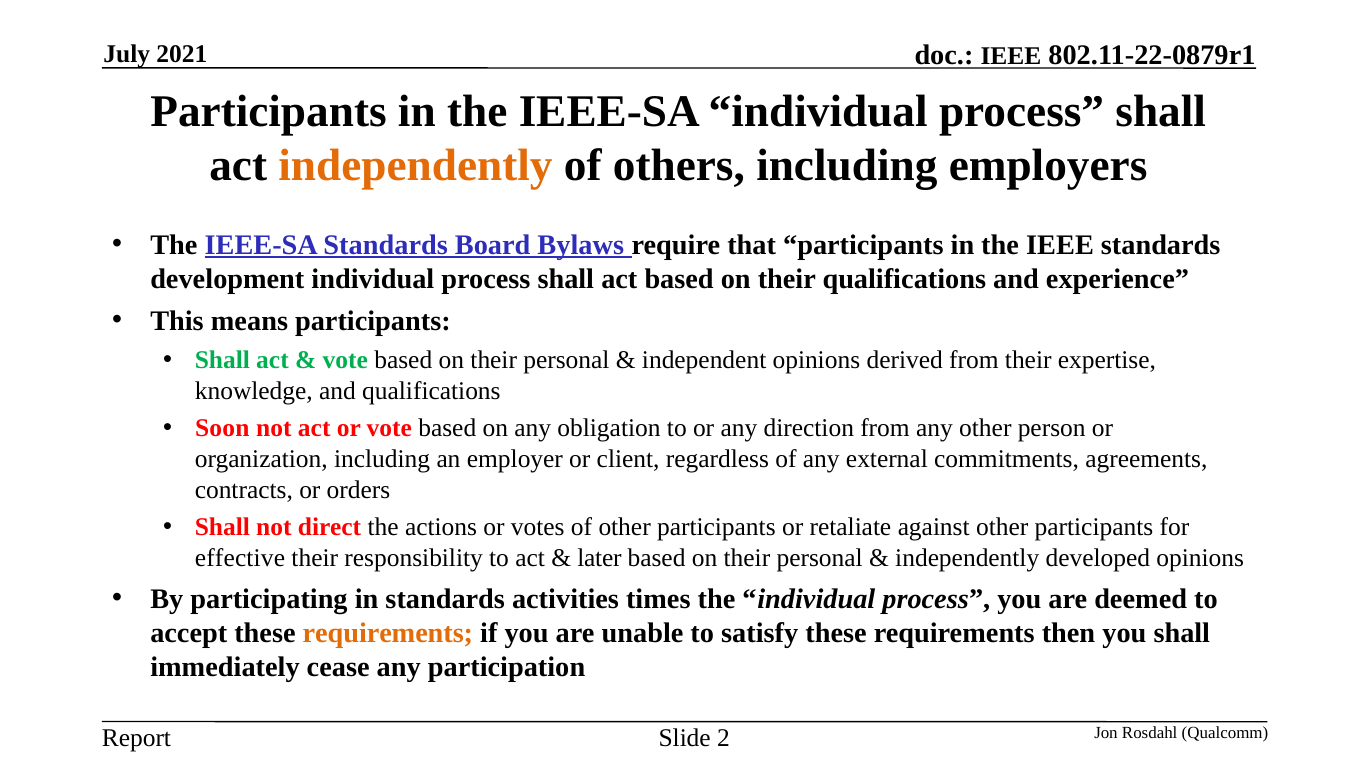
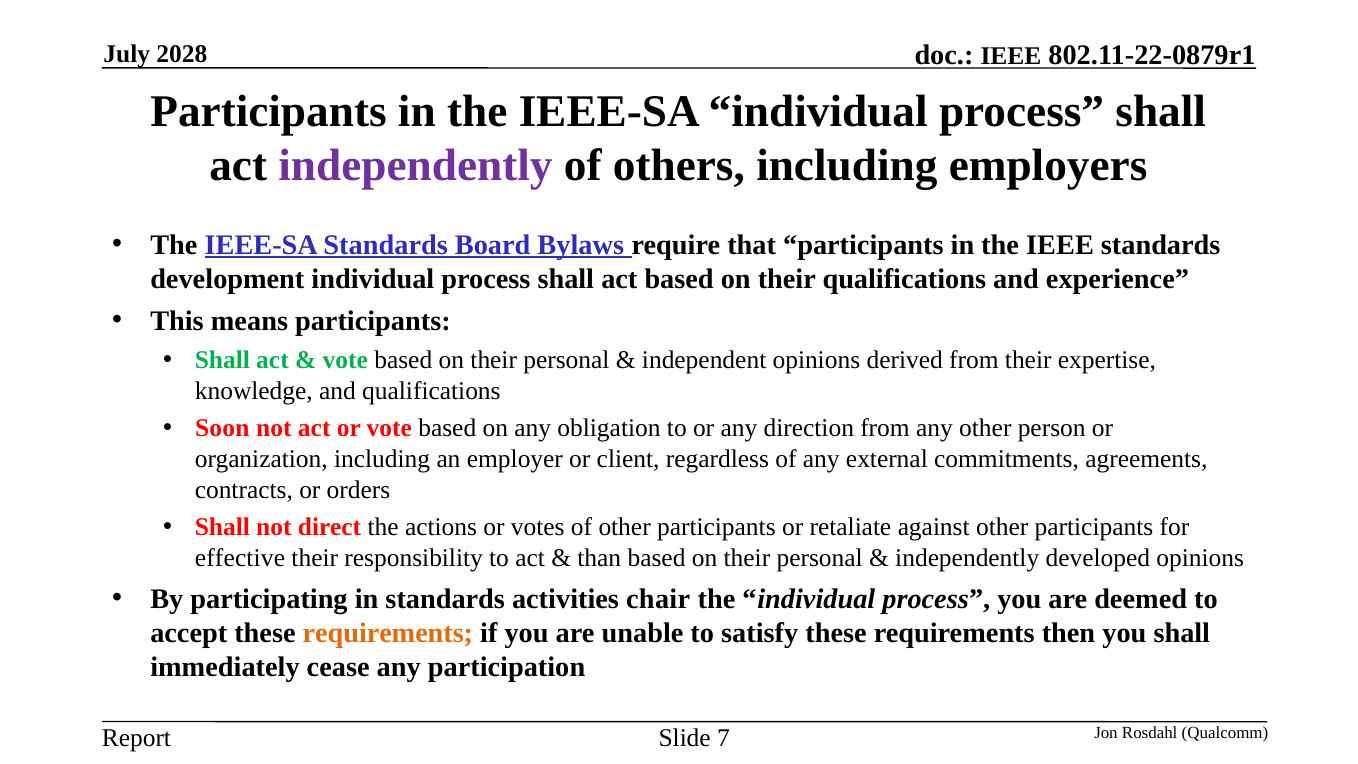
2021: 2021 -> 2028
independently at (416, 166) colour: orange -> purple
later: later -> than
times: times -> chair
2: 2 -> 7
